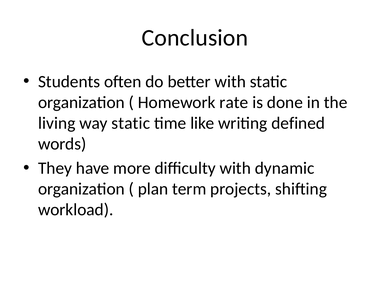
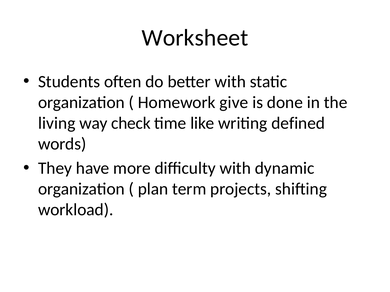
Conclusion: Conclusion -> Worksheet
rate: rate -> give
way static: static -> check
